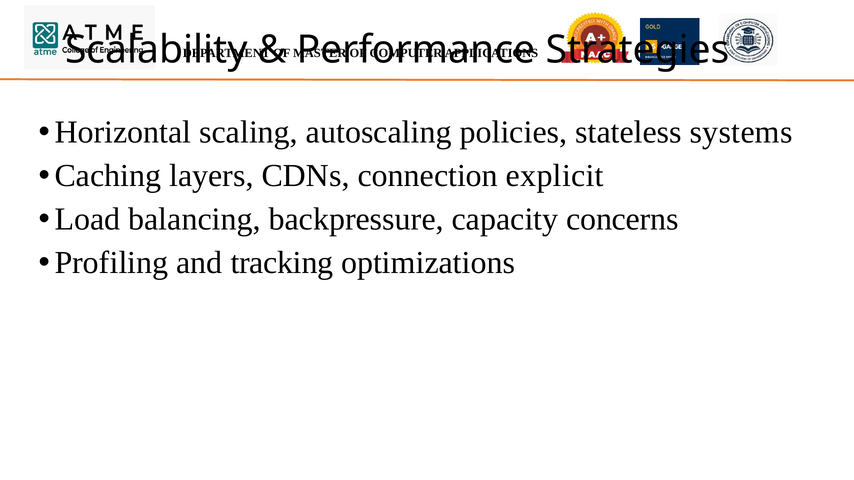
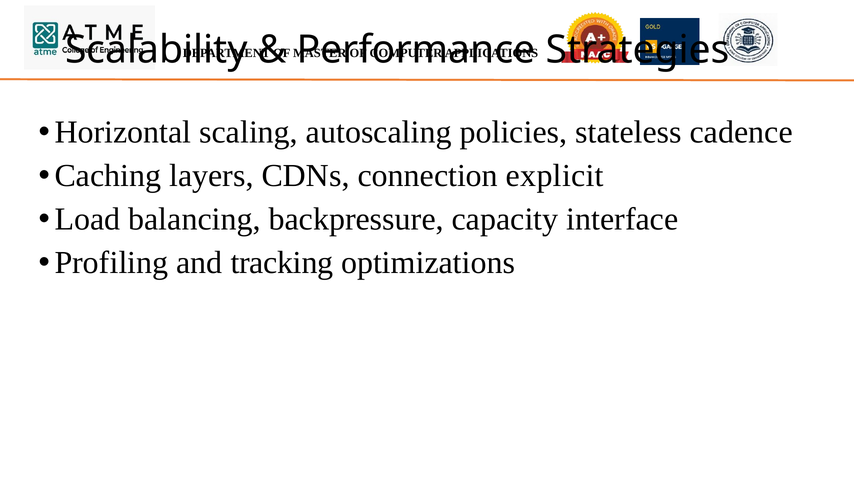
systems: systems -> cadence
concerns: concerns -> interface
